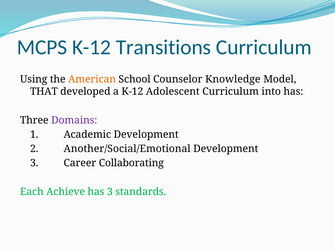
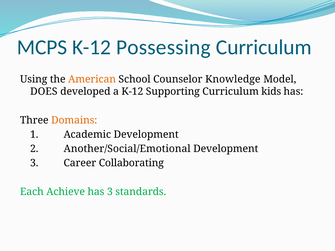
Transitions: Transitions -> Possessing
THAT: THAT -> DOES
Adolescent: Adolescent -> Supporting
into: into -> kids
Domains colour: purple -> orange
